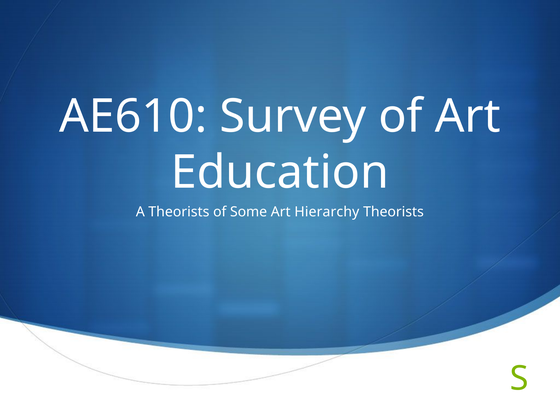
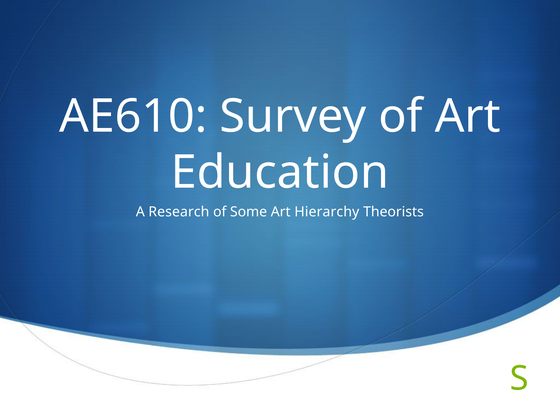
A Theorists: Theorists -> Research
